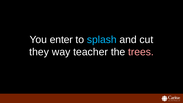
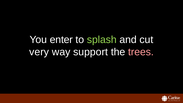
splash colour: light blue -> light green
they: they -> very
teacher: teacher -> support
